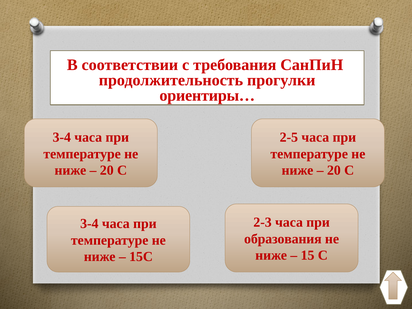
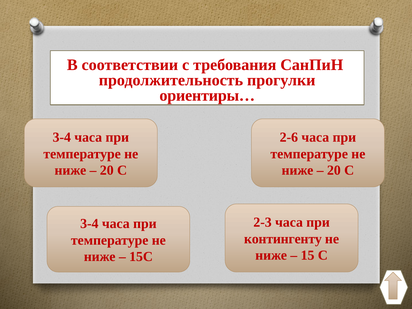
2-5: 2-5 -> 2-6
образования: образования -> контингенту
